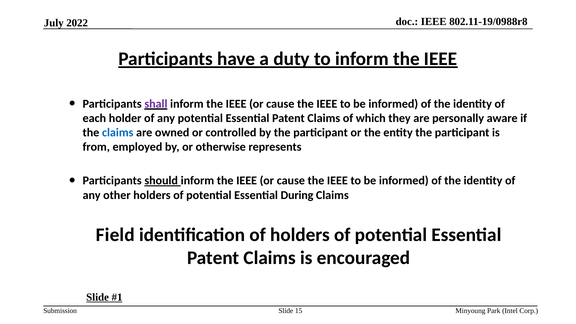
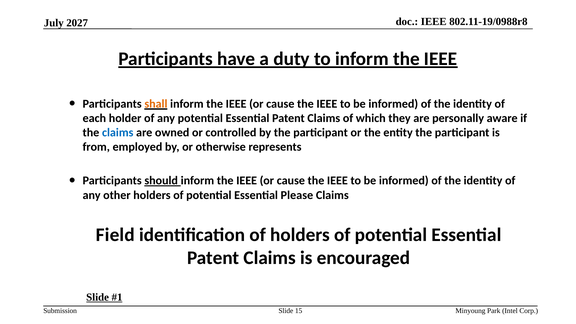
2022: 2022 -> 2027
shall colour: purple -> orange
During: During -> Please
